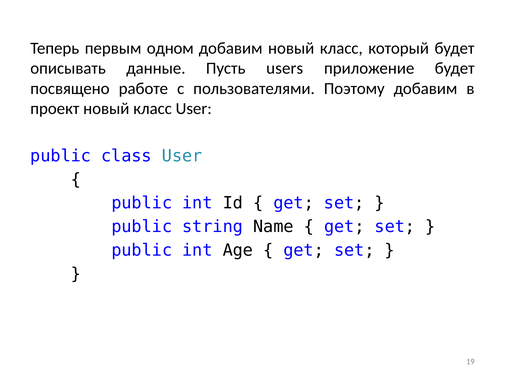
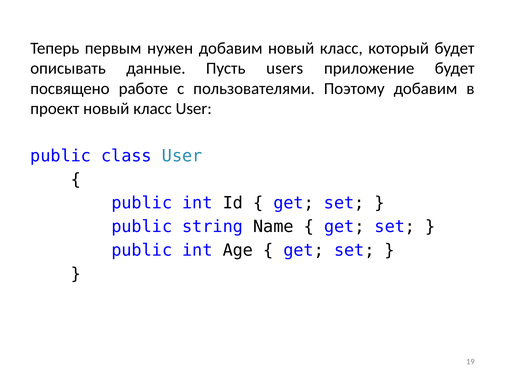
одном: одном -> нужен
